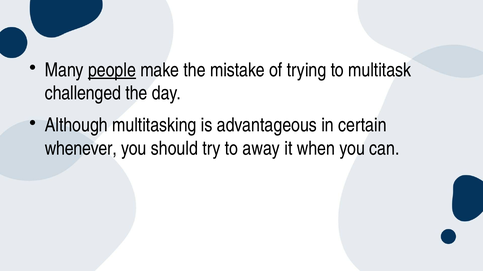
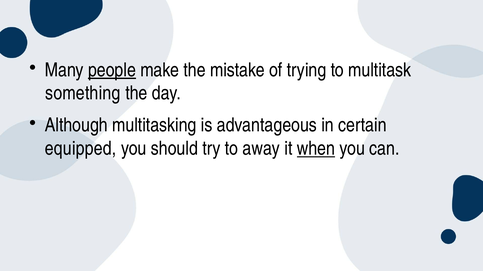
challenged: challenged -> something
whenever: whenever -> equipped
when underline: none -> present
